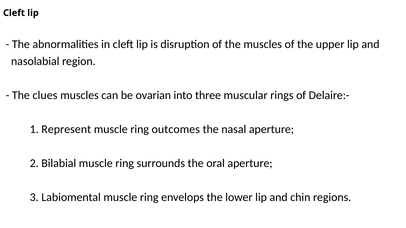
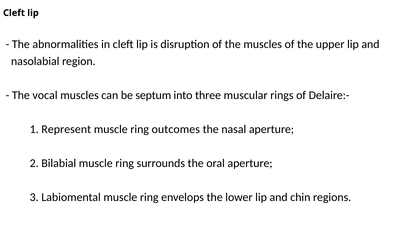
clues: clues -> vocal
ovarian: ovarian -> septum
